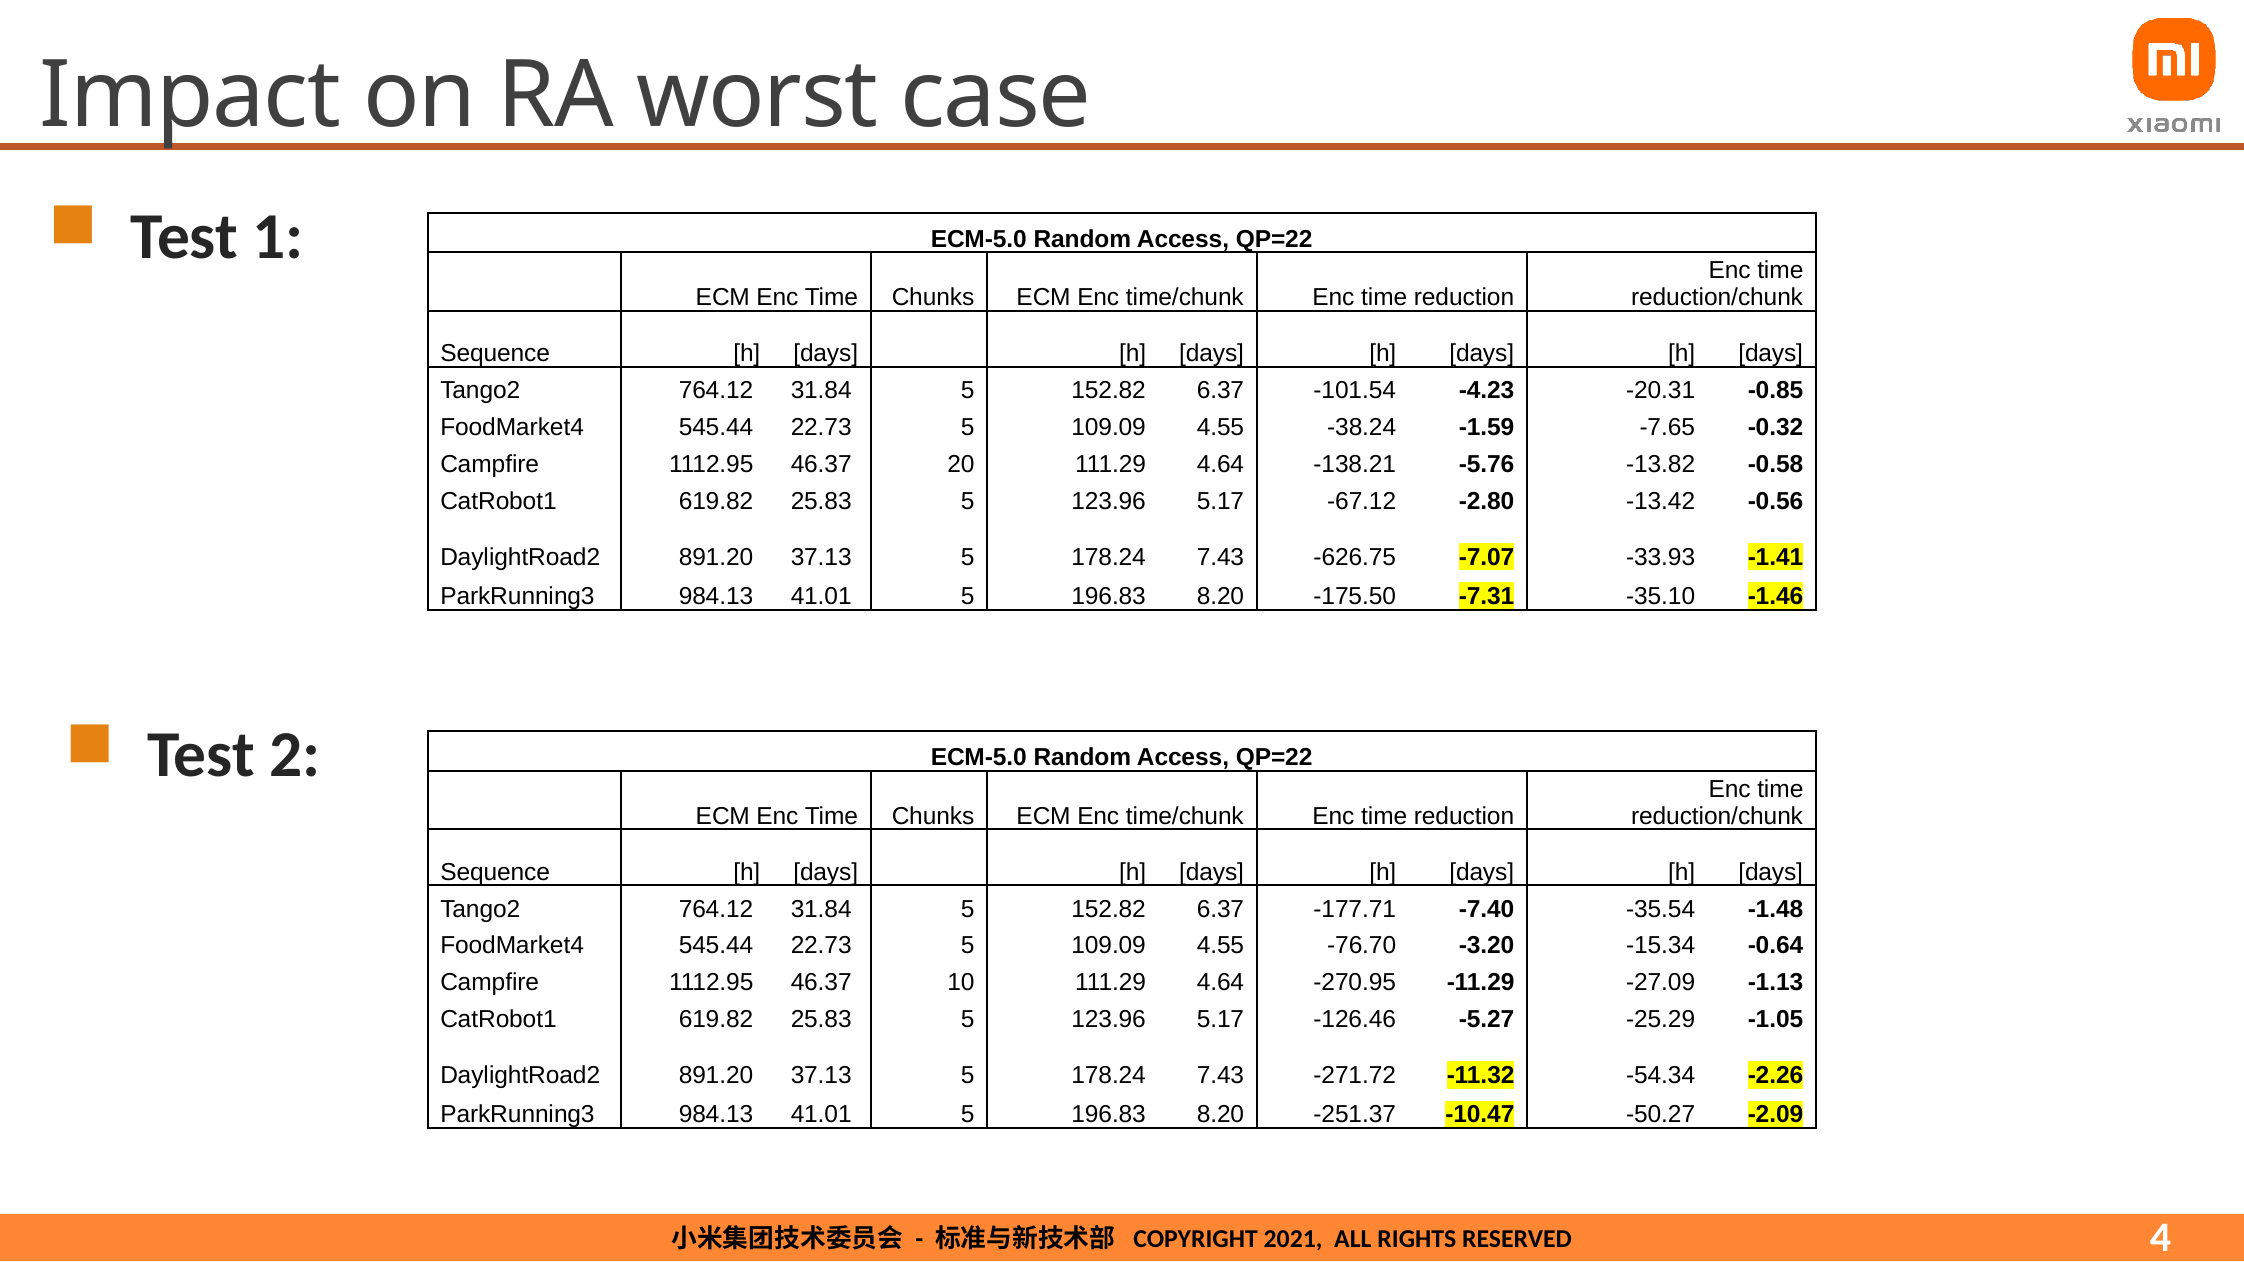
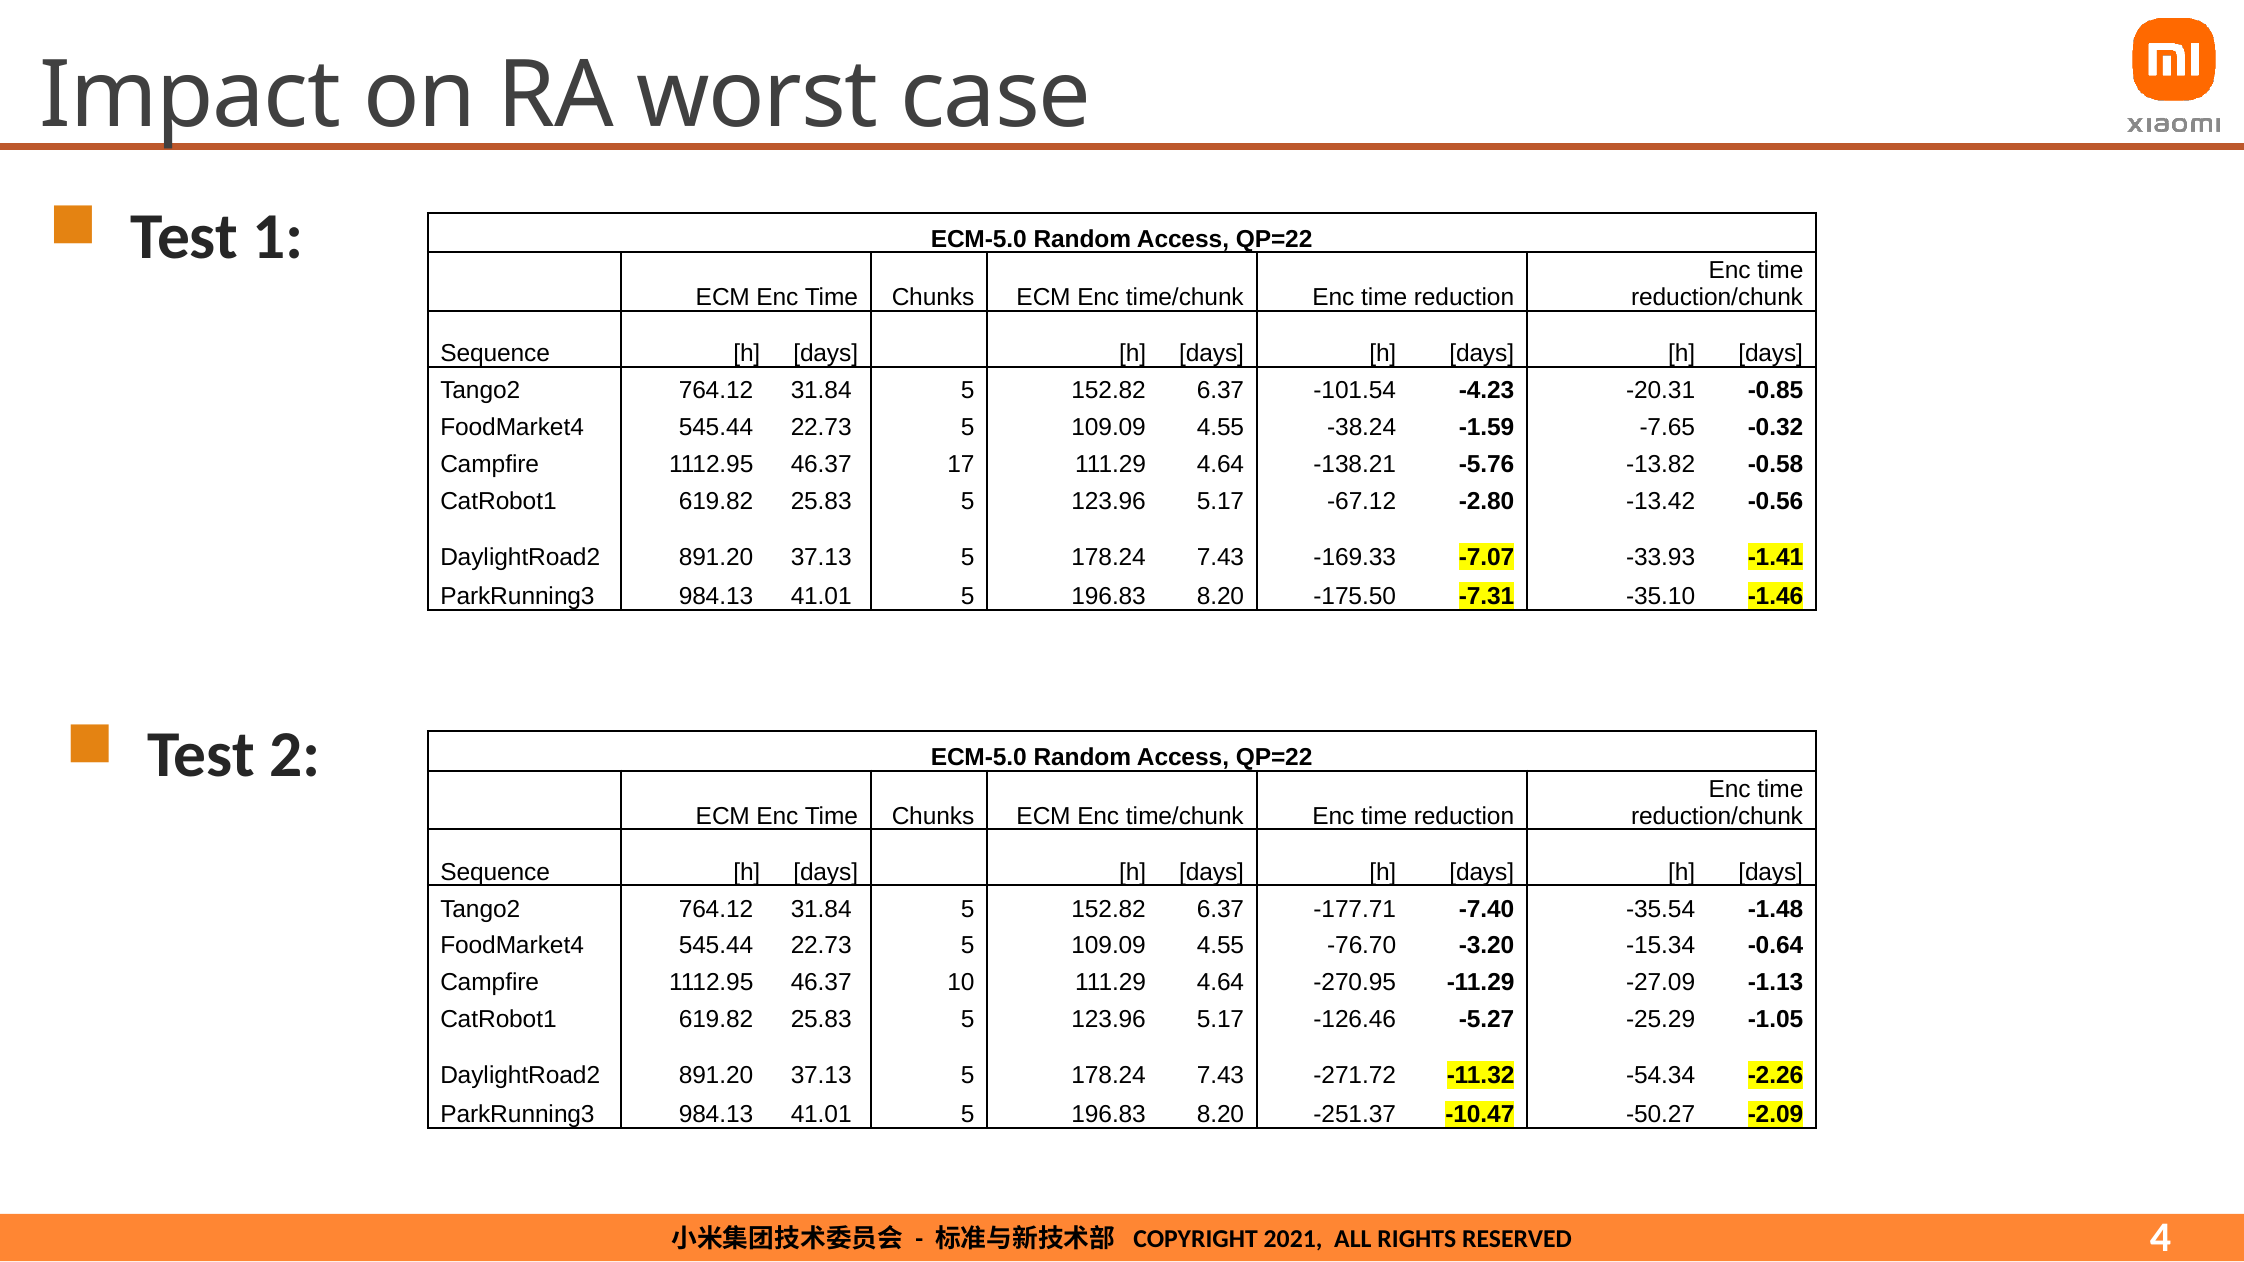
20: 20 -> 17
-626.75: -626.75 -> -169.33
